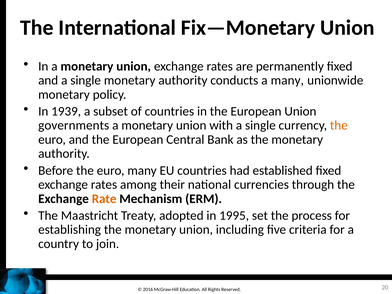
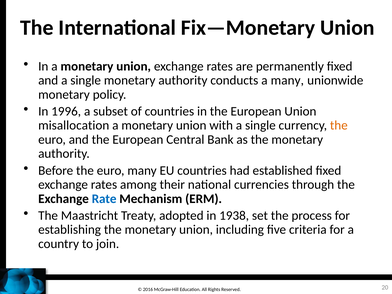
1939: 1939 -> 1996
governments: governments -> misallocation
Rate colour: orange -> blue
1995: 1995 -> 1938
